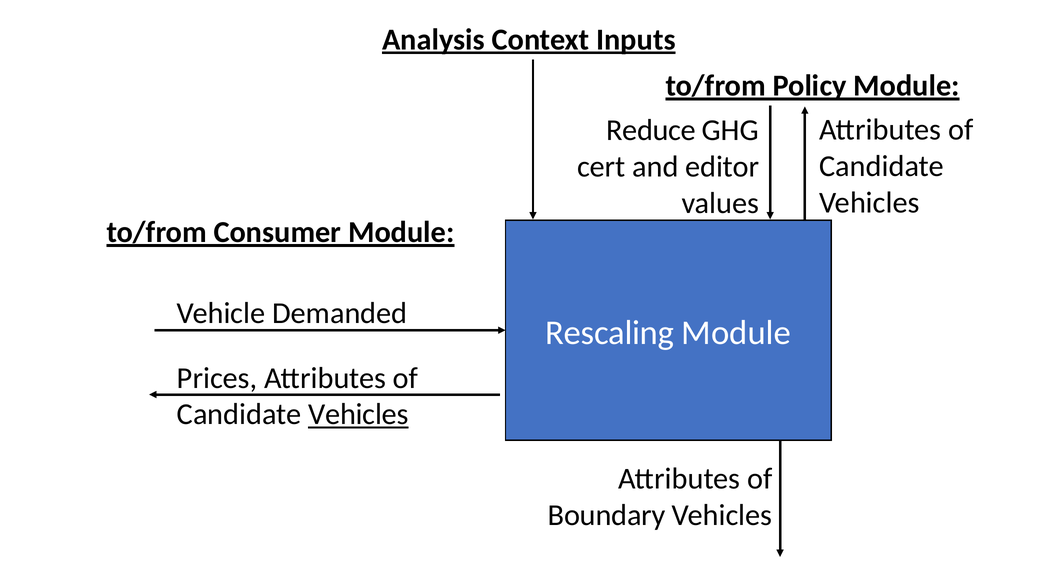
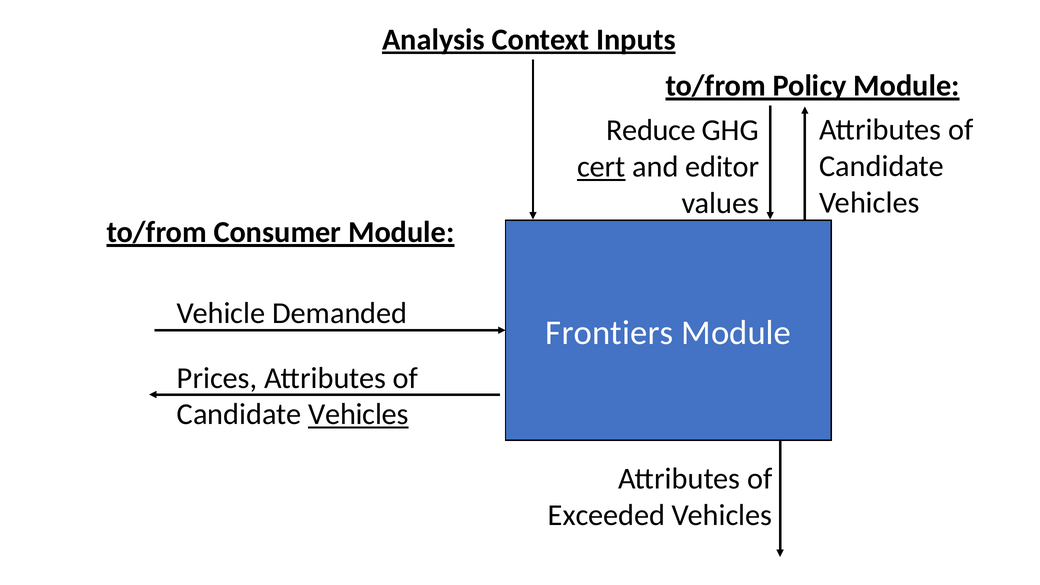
cert underline: none -> present
Rescaling: Rescaling -> Frontiers
Boundary: Boundary -> Exceeded
